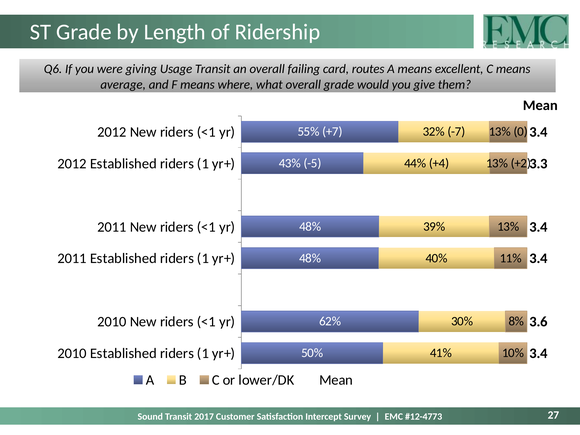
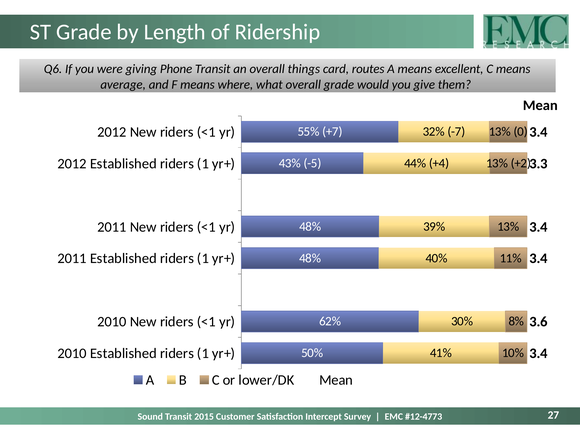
Usage: Usage -> Phone
failing: failing -> things
2017: 2017 -> 2015
